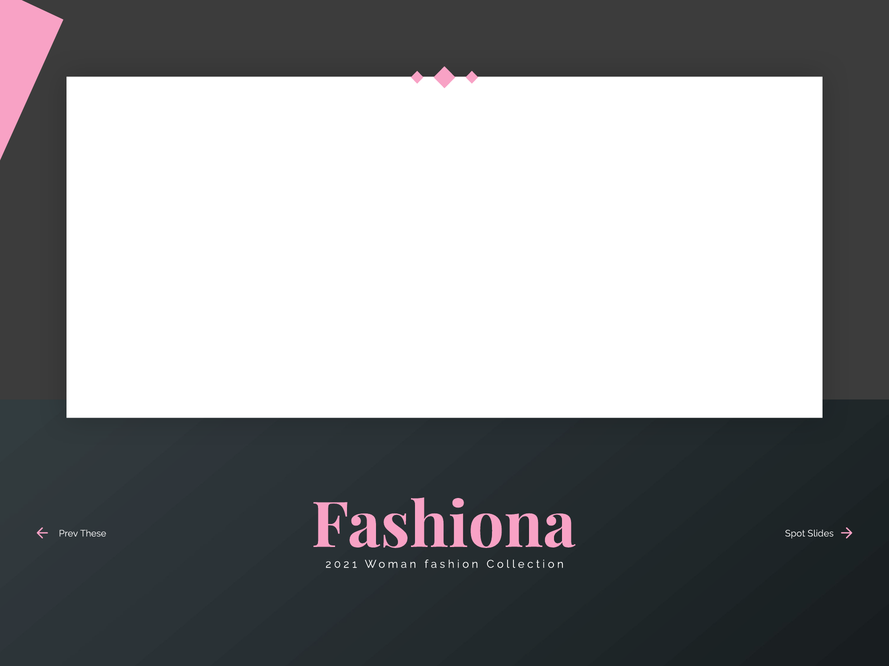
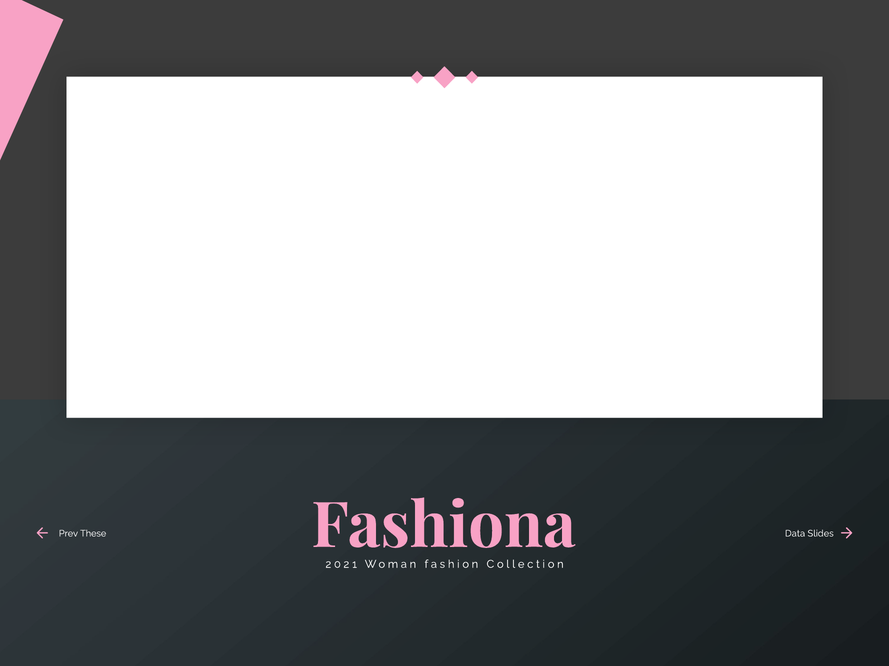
Spot: Spot -> Data
